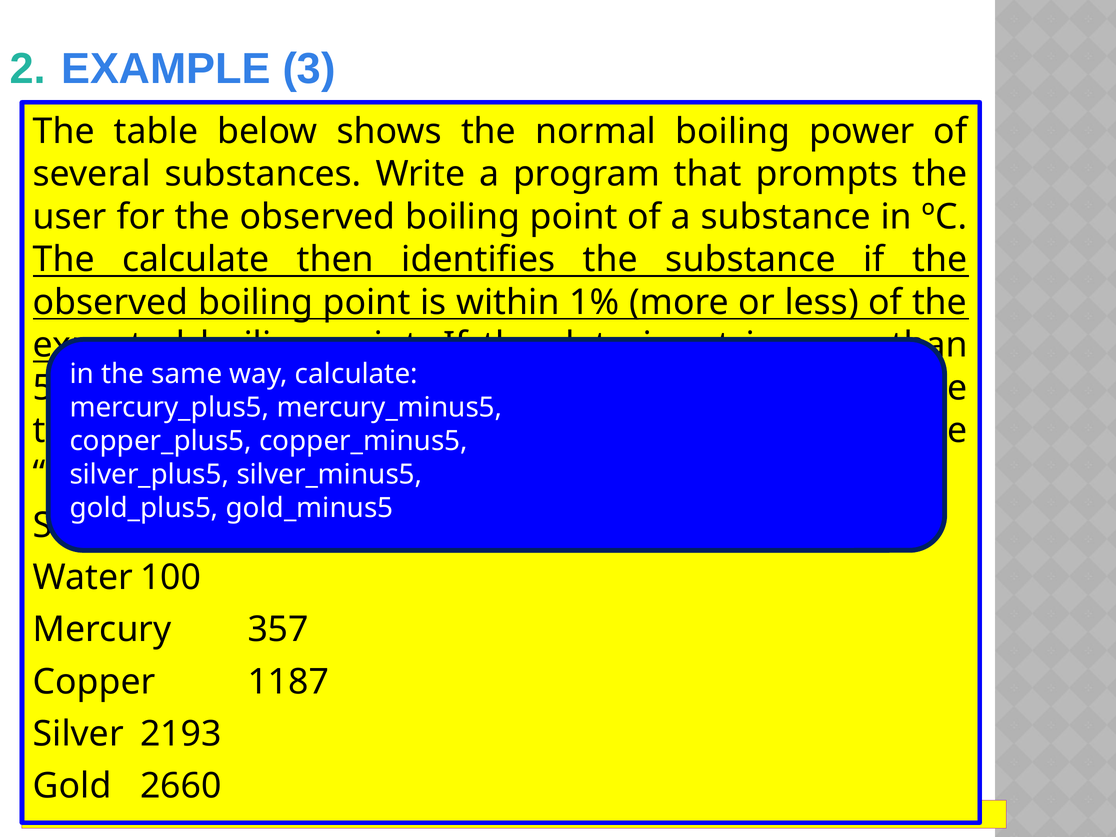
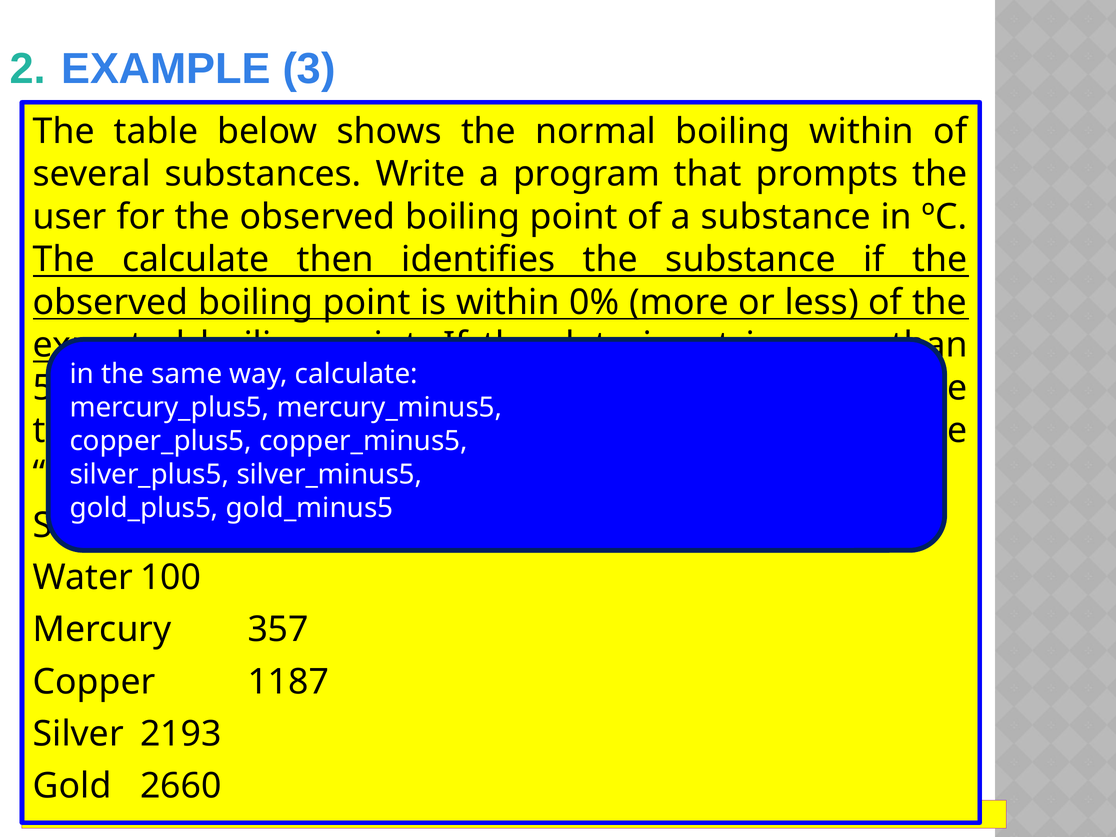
boiling power: power -> within
1%: 1% -> 0%
